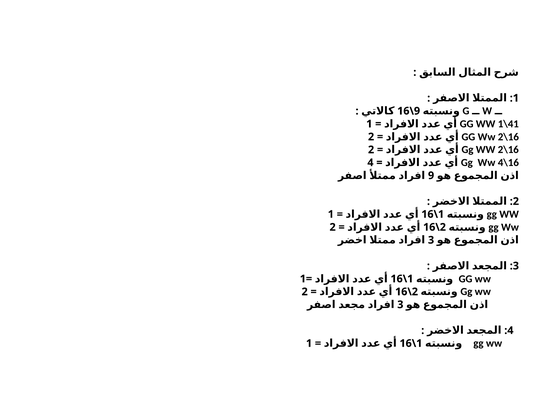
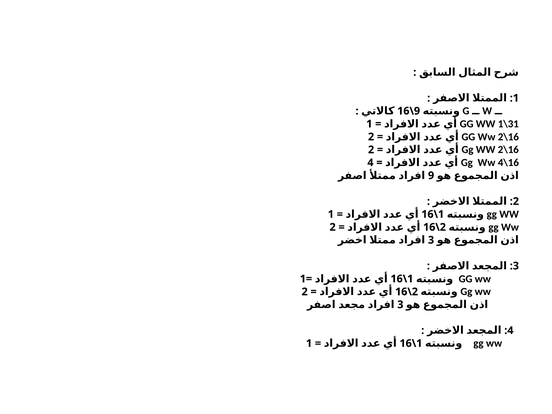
1\41: 1\41 -> 1\31
